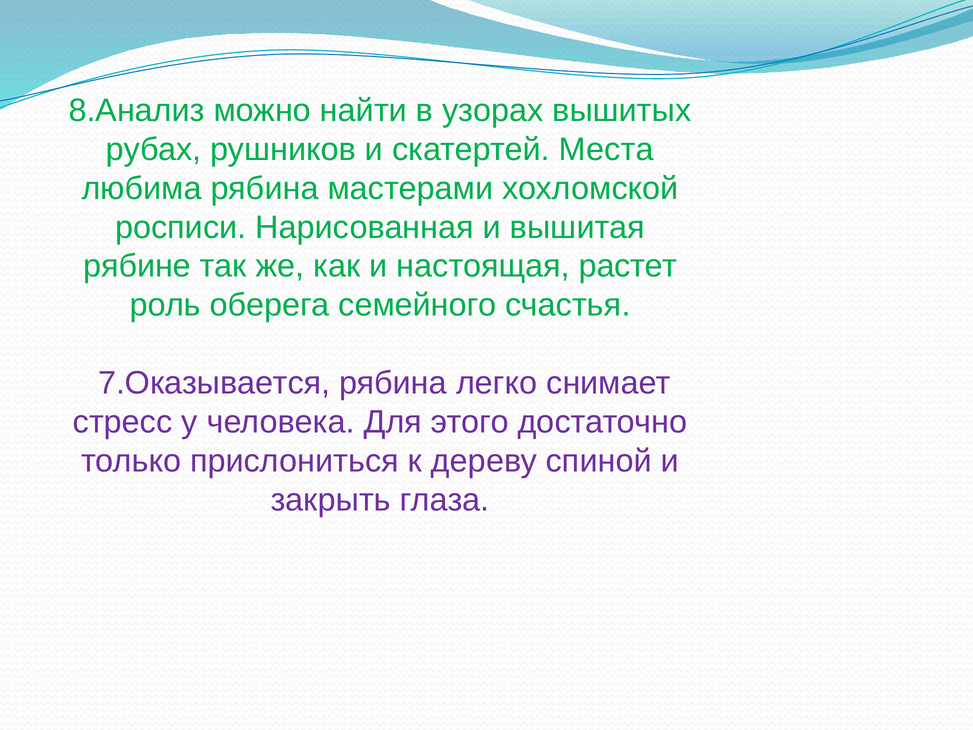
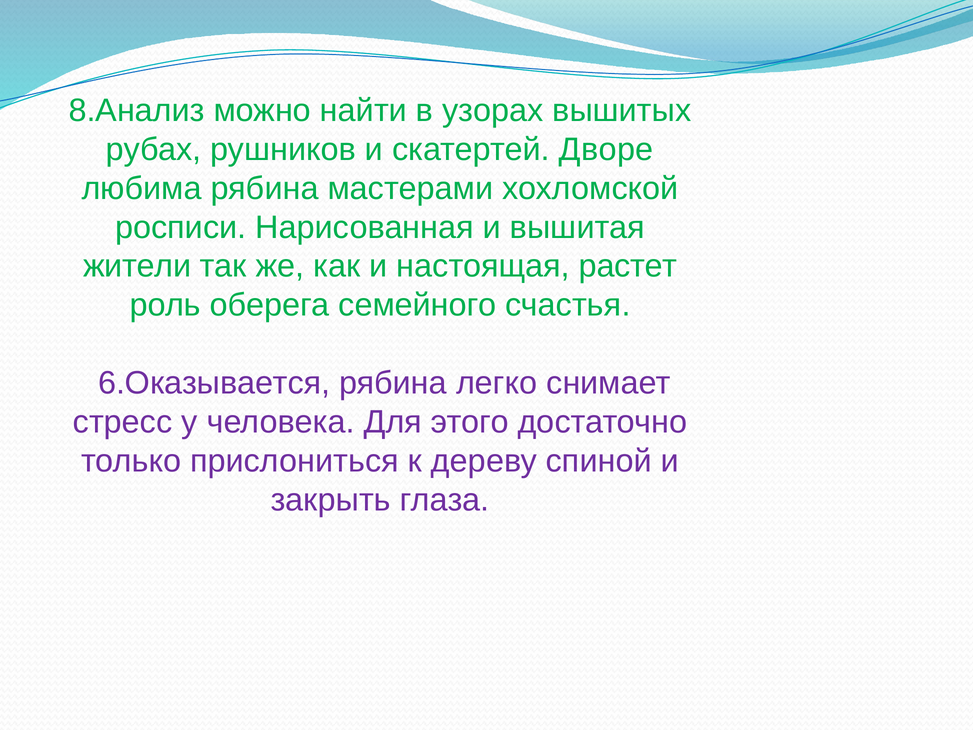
Места: Места -> Дворе
рябине: рябине -> жители
7.Оказывается: 7.Оказывается -> 6.Оказывается
